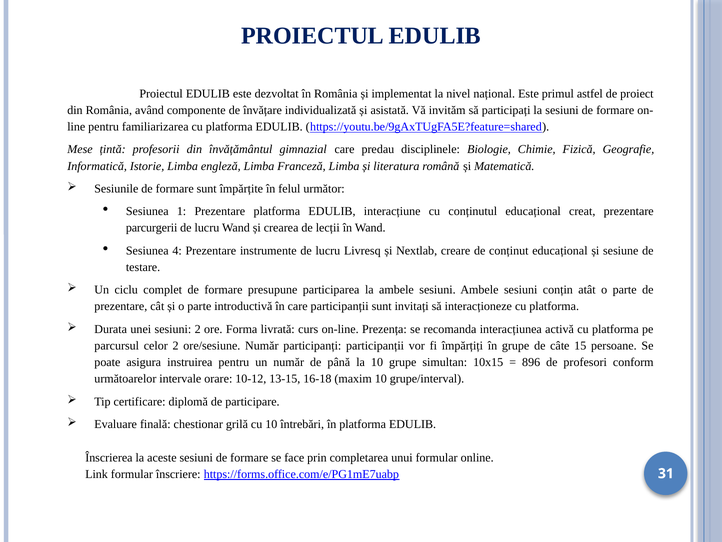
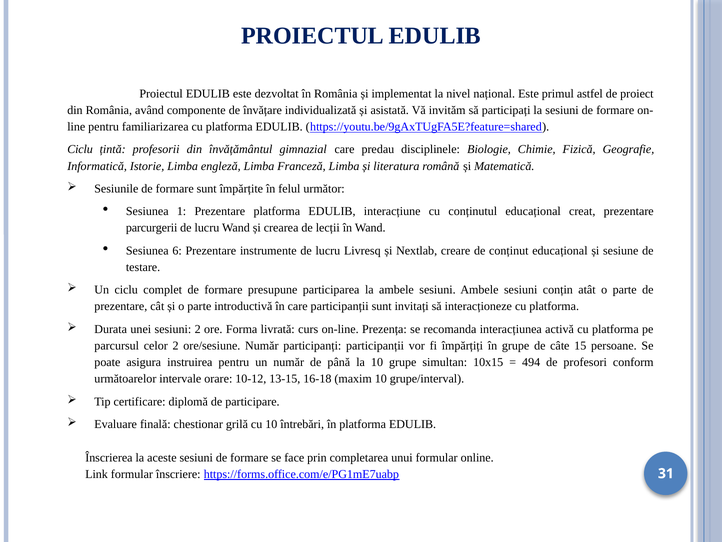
Mese at (80, 149): Mese -> Ciclu
4: 4 -> 6
896: 896 -> 494
